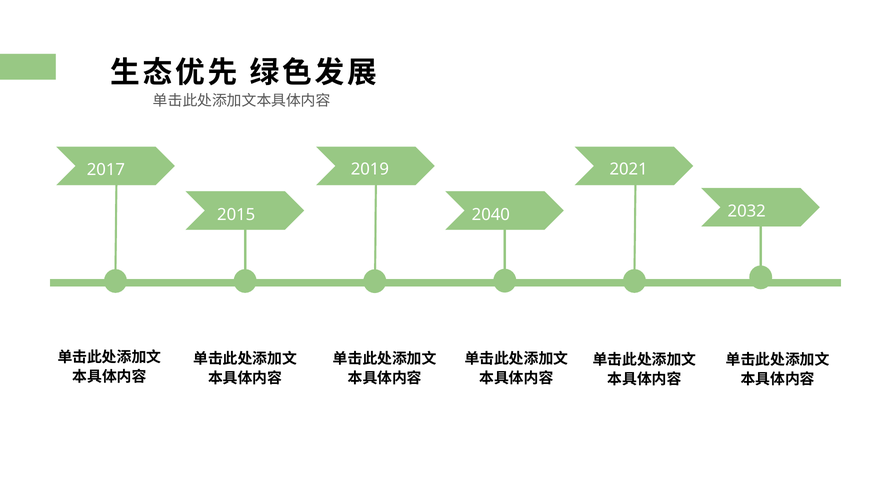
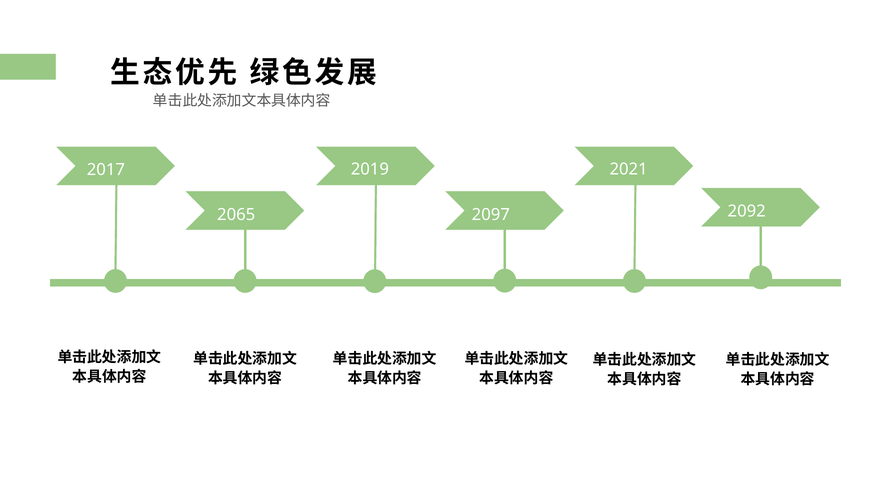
2032: 2032 -> 2092
2015: 2015 -> 2065
2040: 2040 -> 2097
